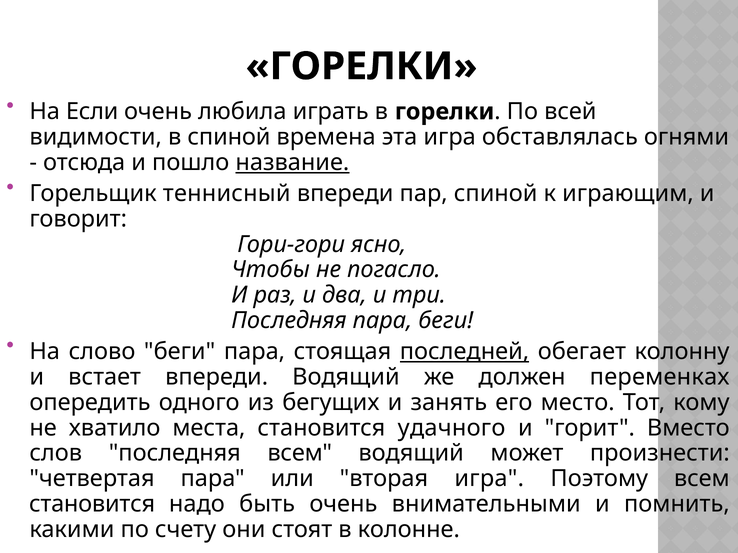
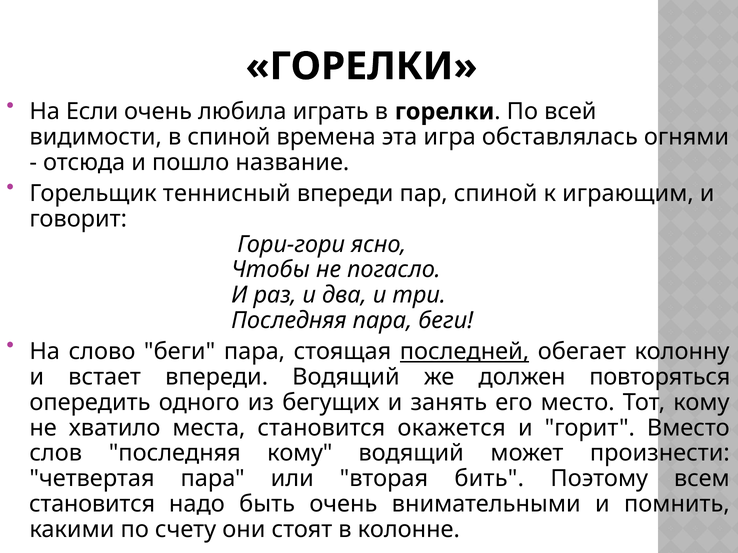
название underline: present -> none
переменках: переменках -> повторяться
удачного: удачного -> окажется
последняя всем: всем -> кому
вторая игра: игра -> бить
